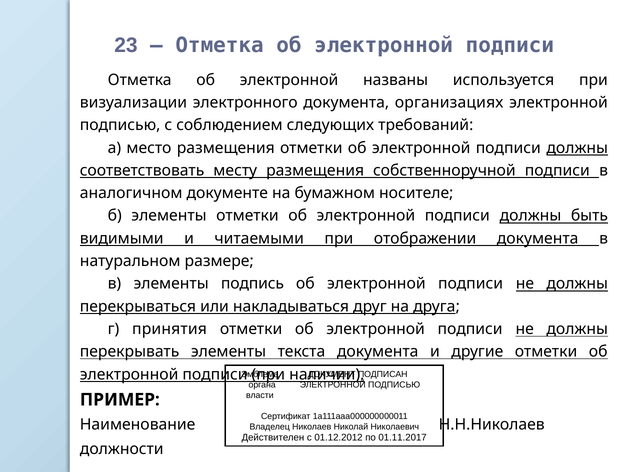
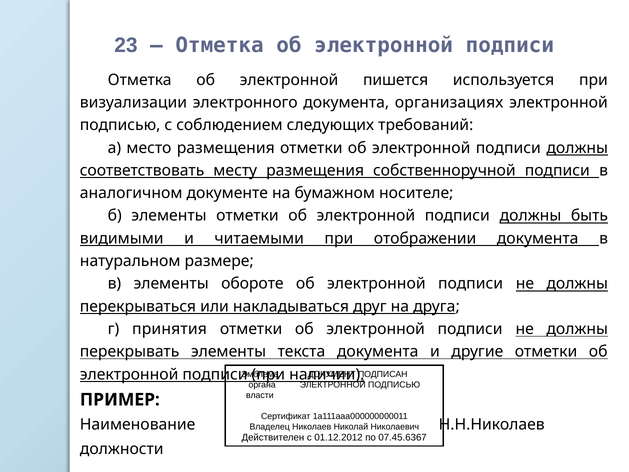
названы: названы -> пишется
подпись: подпись -> обороте
01.11.2017: 01.11.2017 -> 07.45.6367
